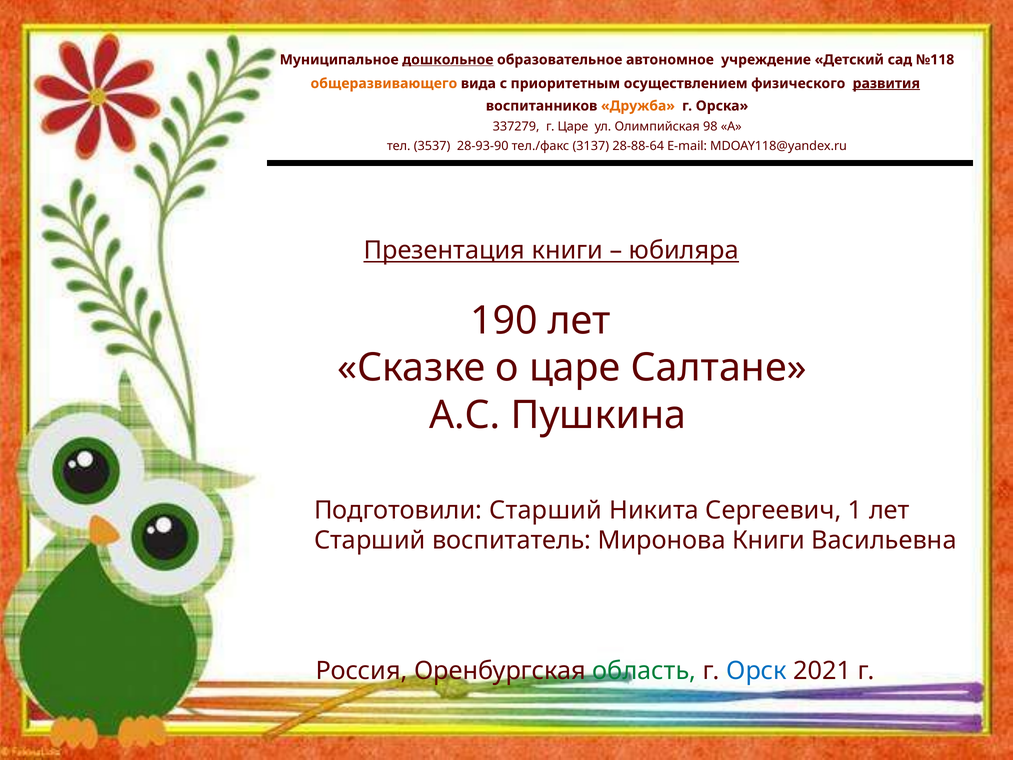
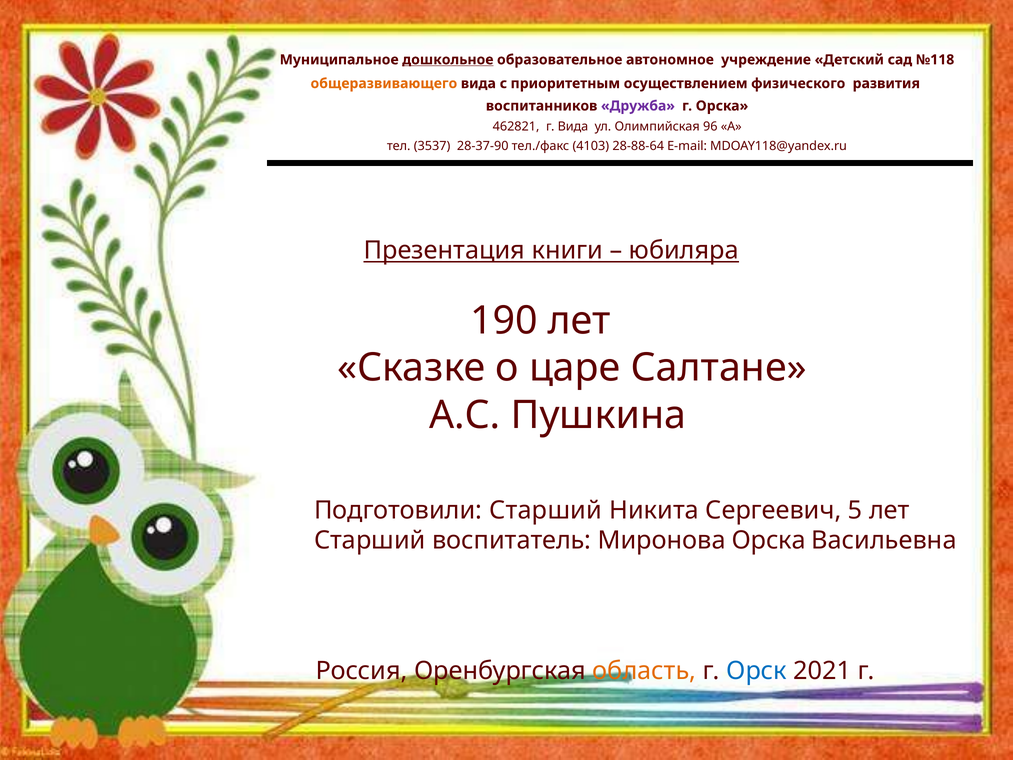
развития underline: present -> none
Дружба colour: orange -> purple
337279: 337279 -> 462821
г Царе: Царе -> Вида
98: 98 -> 96
28-93-90: 28-93-90 -> 28-37-90
3137: 3137 -> 4103
1: 1 -> 5
Миронова Книги: Книги -> Орска
область colour: green -> orange
